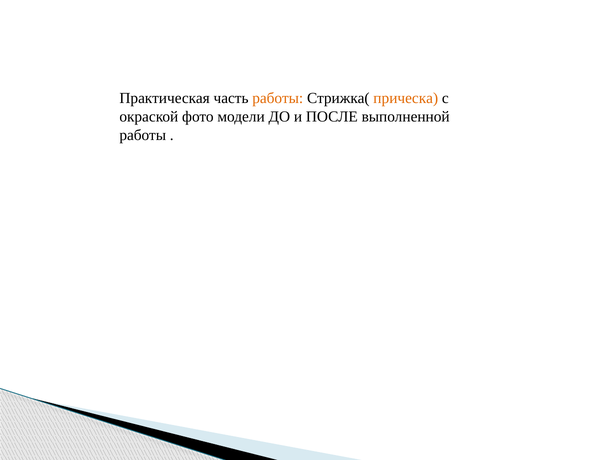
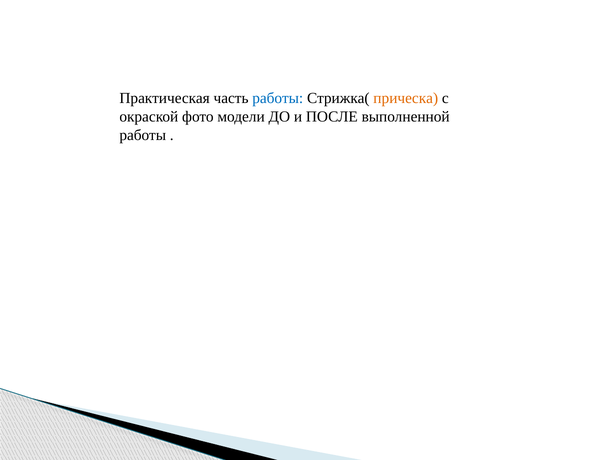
работы at (278, 98) colour: orange -> blue
